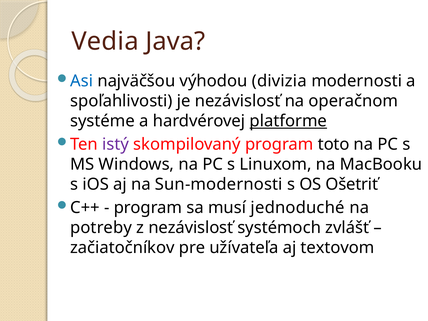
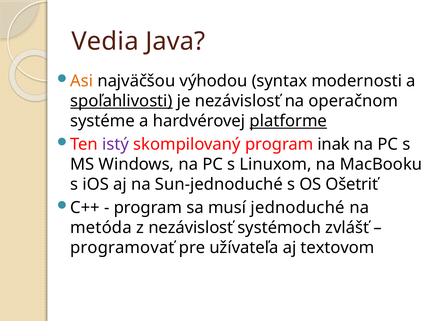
Asi colour: blue -> orange
divizia: divizia -> syntax
spoľahlivosti underline: none -> present
toto: toto -> inak
Sun-modernosti: Sun-modernosti -> Sun-jednoduché
potreby: potreby -> metóda
začiatočníkov: začiatočníkov -> programovať
